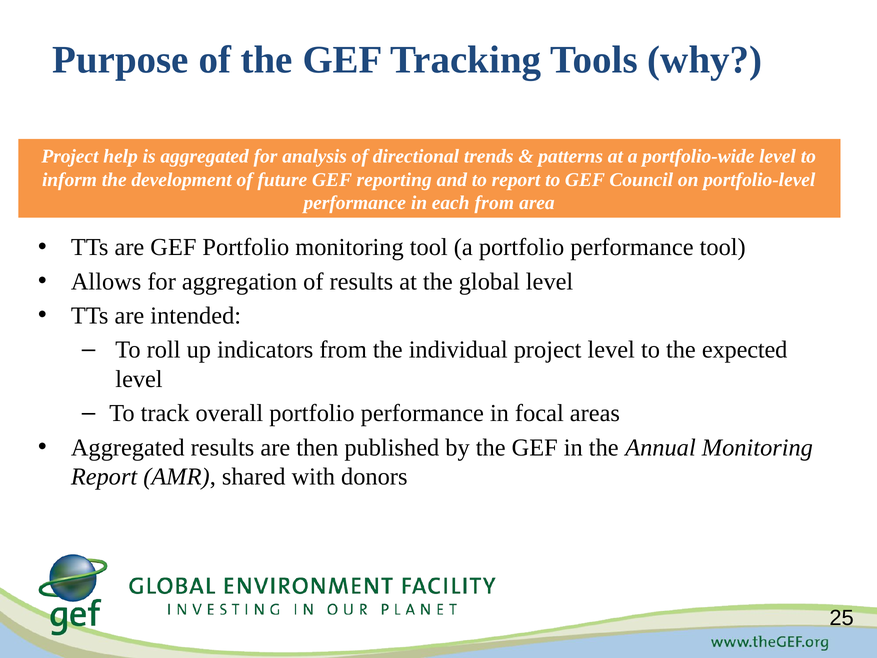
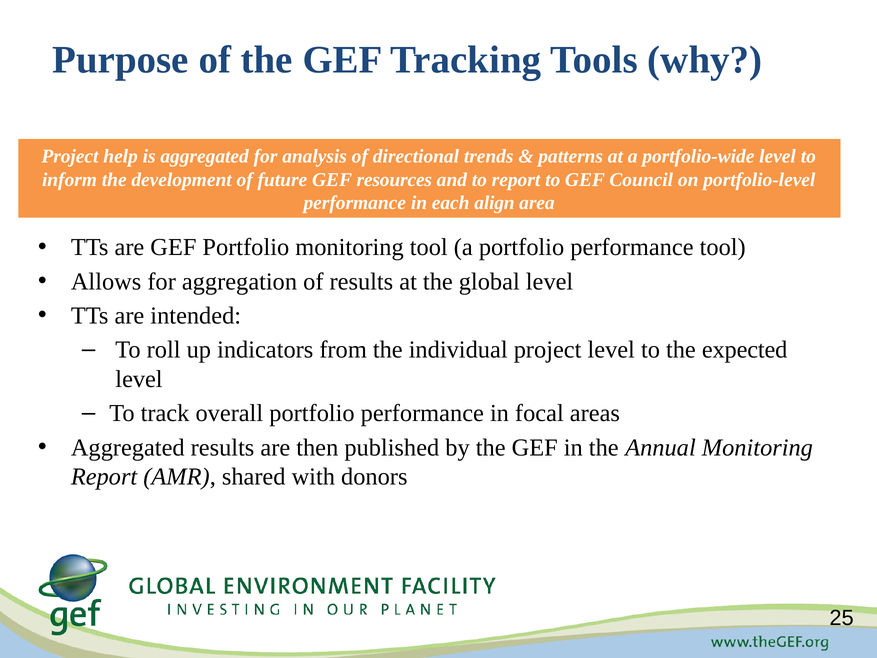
reporting: reporting -> resources
each from: from -> align
